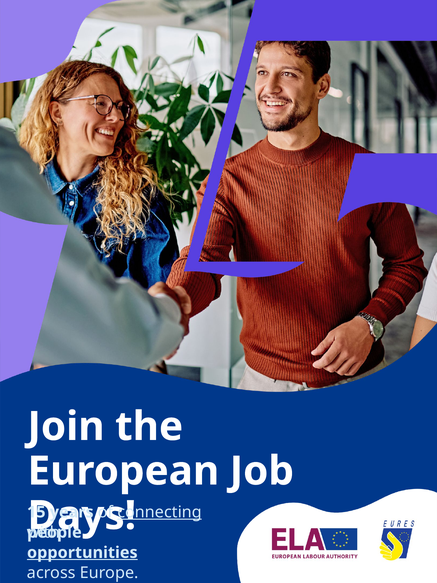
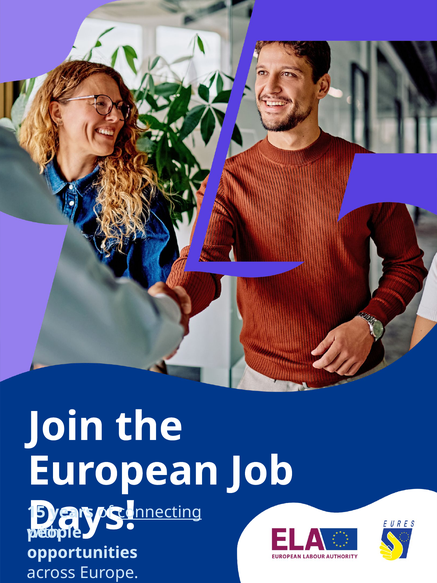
opportunities underline: present -> none
